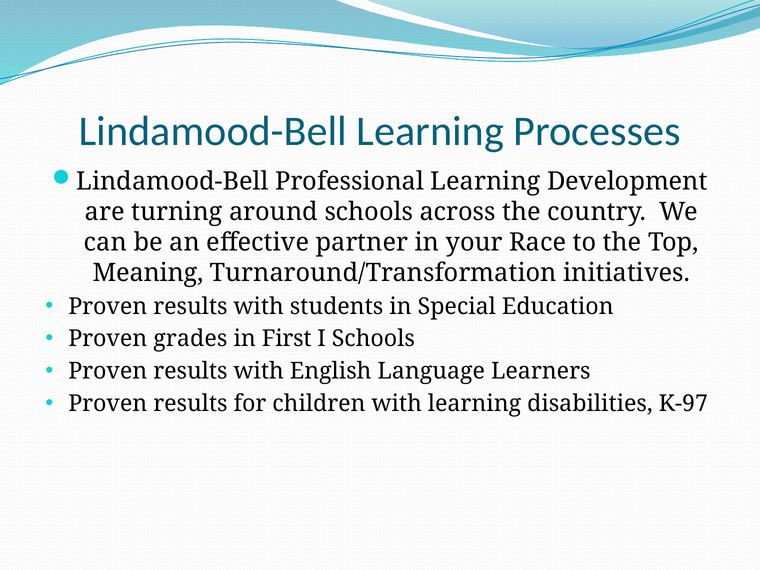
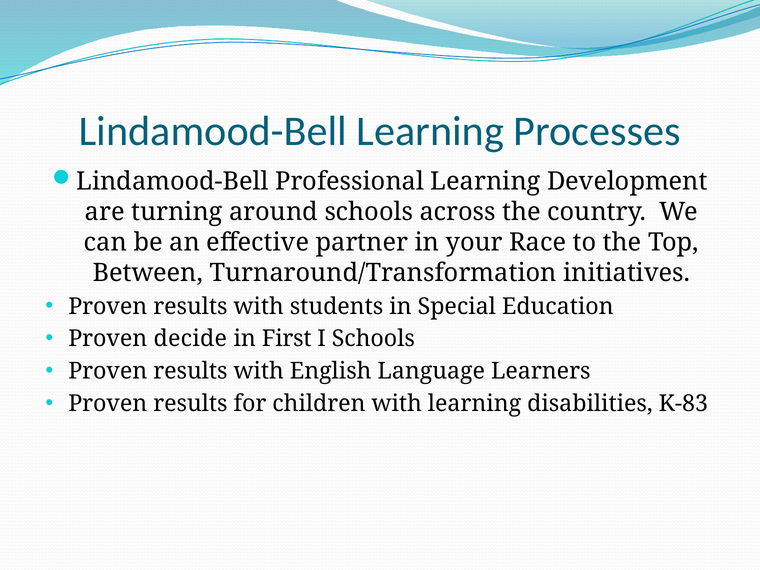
Meaning: Meaning -> Between
grades: grades -> decide
K-97: K-97 -> K-83
